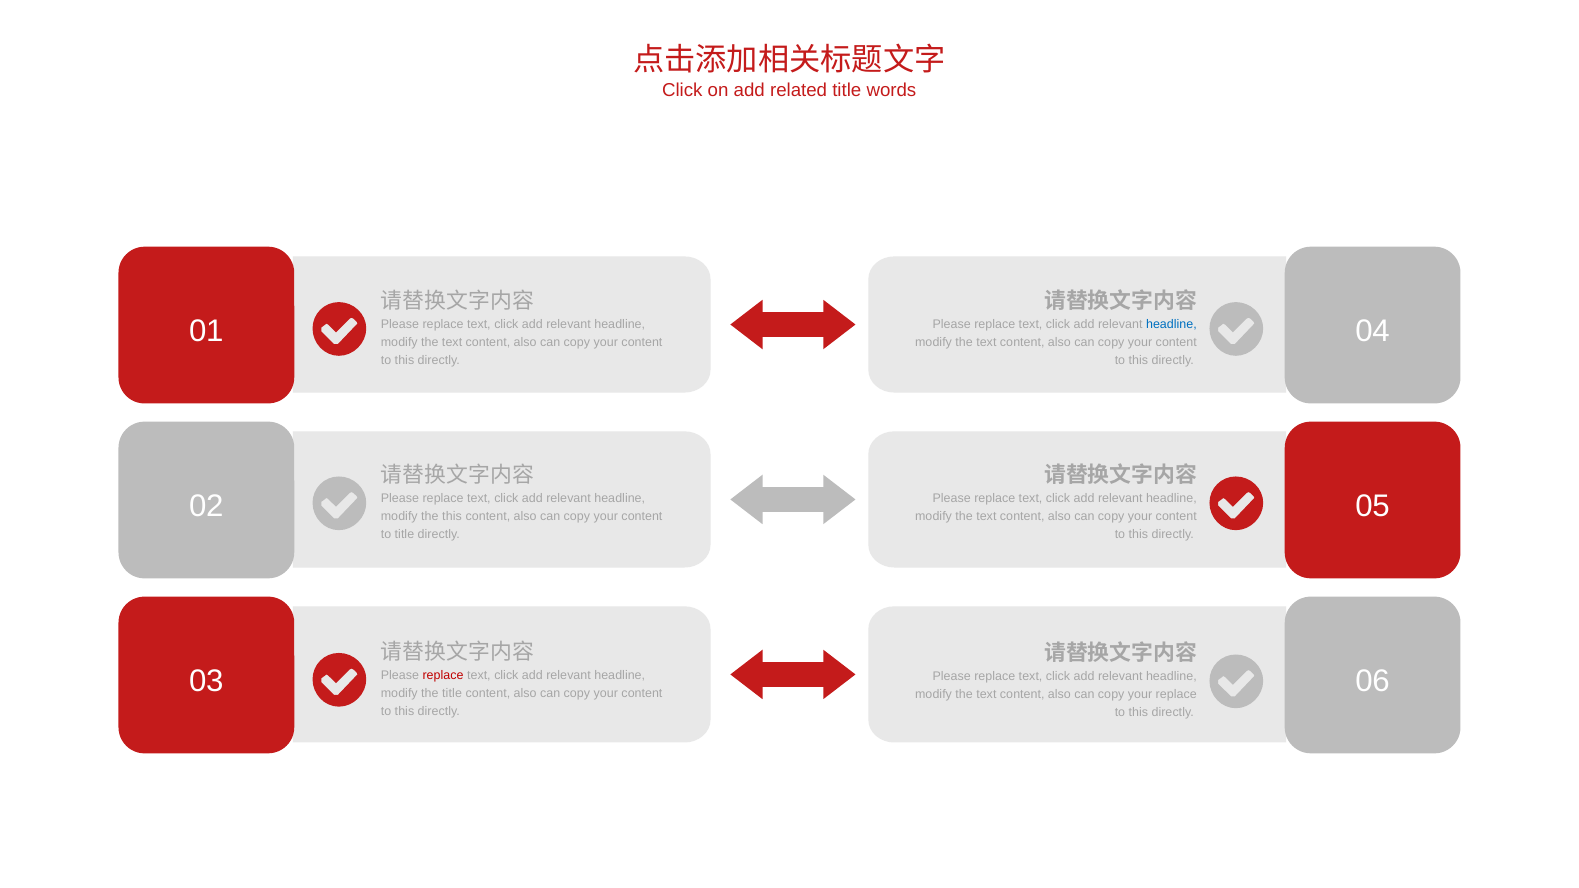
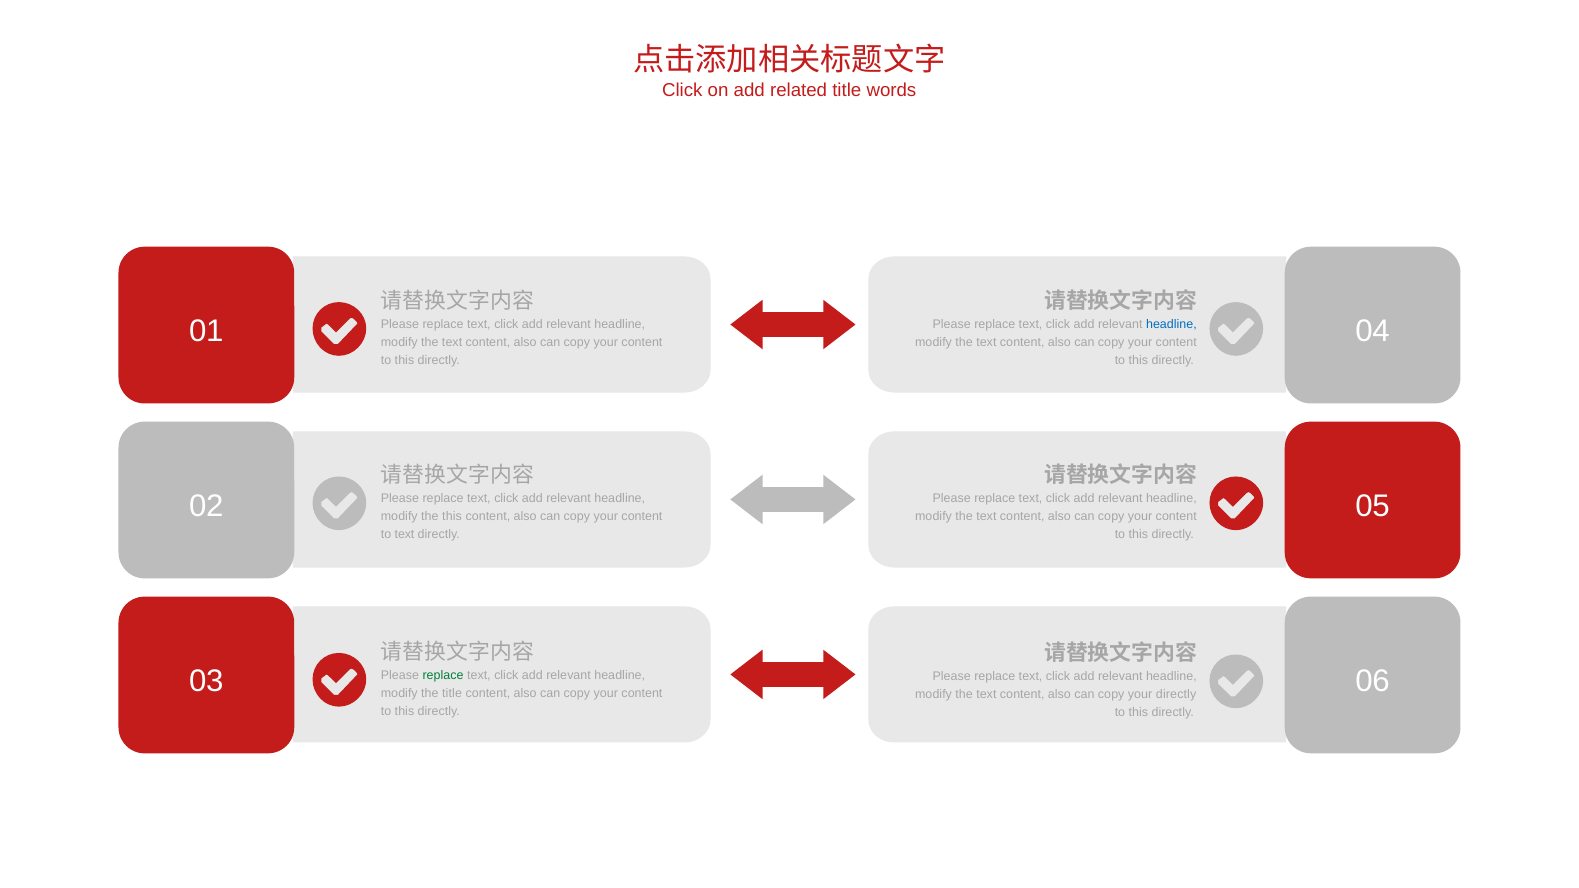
to title: title -> text
replace at (443, 675) colour: red -> green
your replace: replace -> directly
